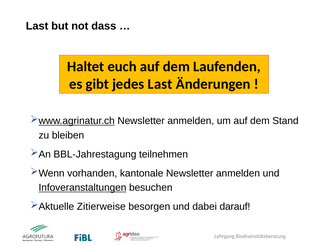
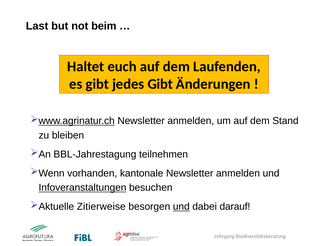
dass: dass -> beim
jedes Last: Last -> Gibt
und at (181, 207) underline: none -> present
